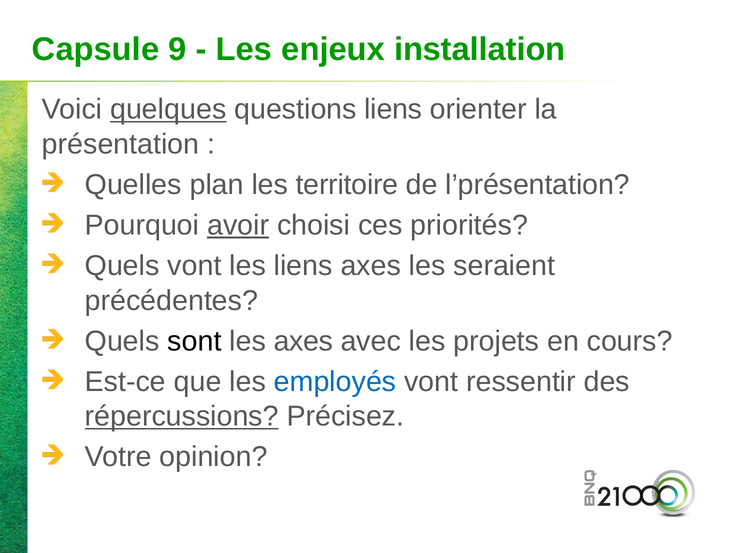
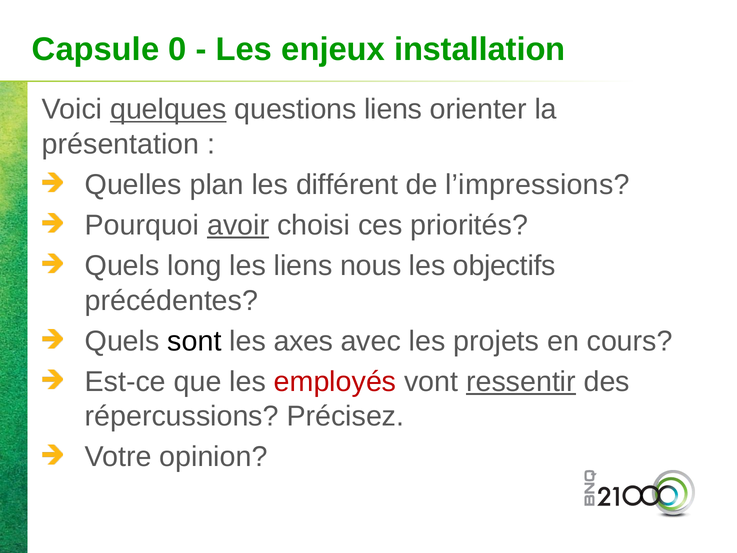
9: 9 -> 0
territoire: territoire -> différent
l’présentation: l’présentation -> l’impressions
Quels vont: vont -> long
liens axes: axes -> nous
seraient: seraient -> objectifs
employés colour: blue -> red
ressentir underline: none -> present
répercussions underline: present -> none
